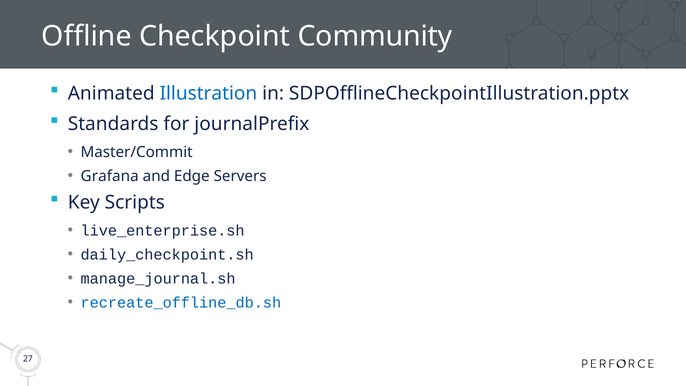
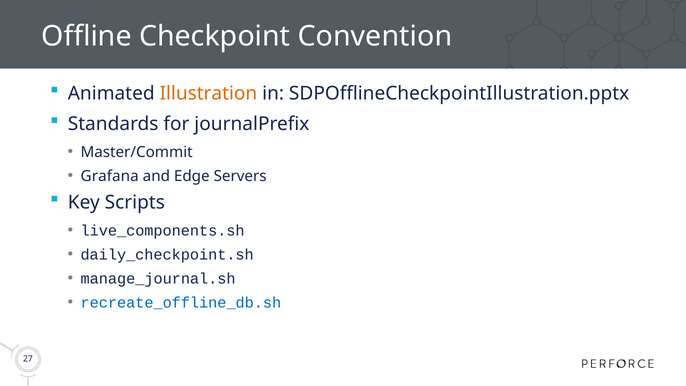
Community: Community -> Convention
Illustration colour: blue -> orange
live_enterprise.sh: live_enterprise.sh -> live_components.sh
